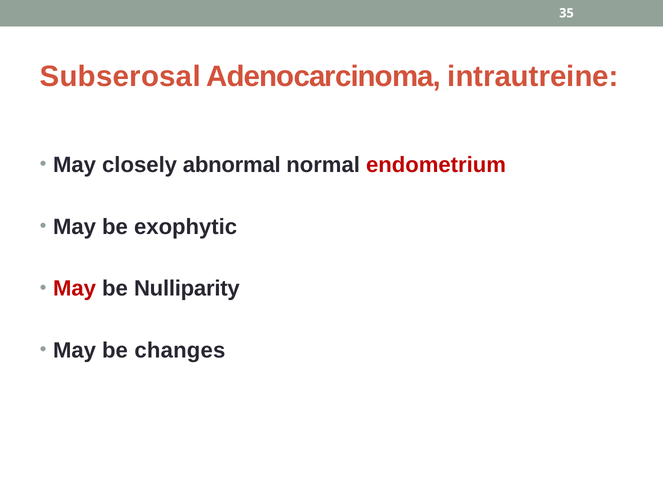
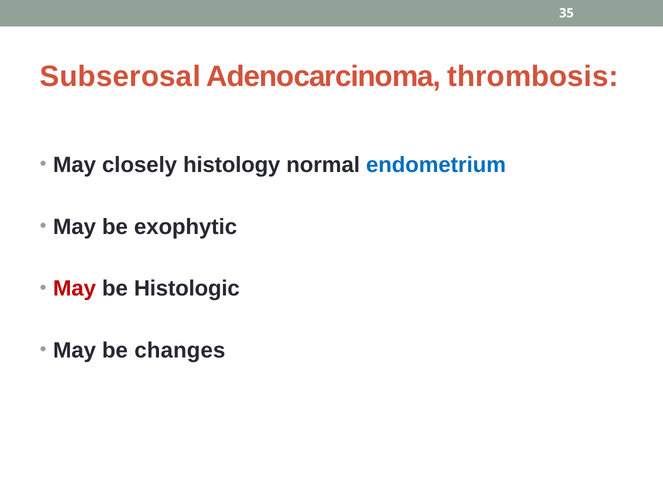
intrautreine: intrautreine -> thrombosis
abnormal: abnormal -> histology
endometrium colour: red -> blue
Nulliparity: Nulliparity -> Histologic
